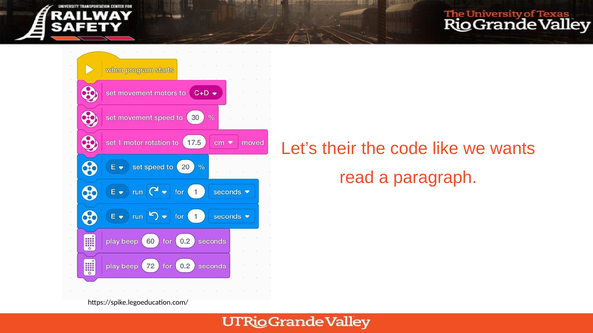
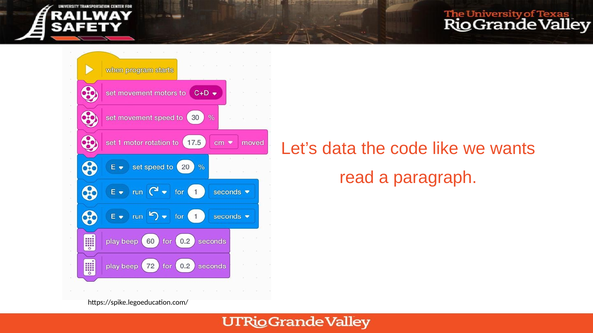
their: their -> data
